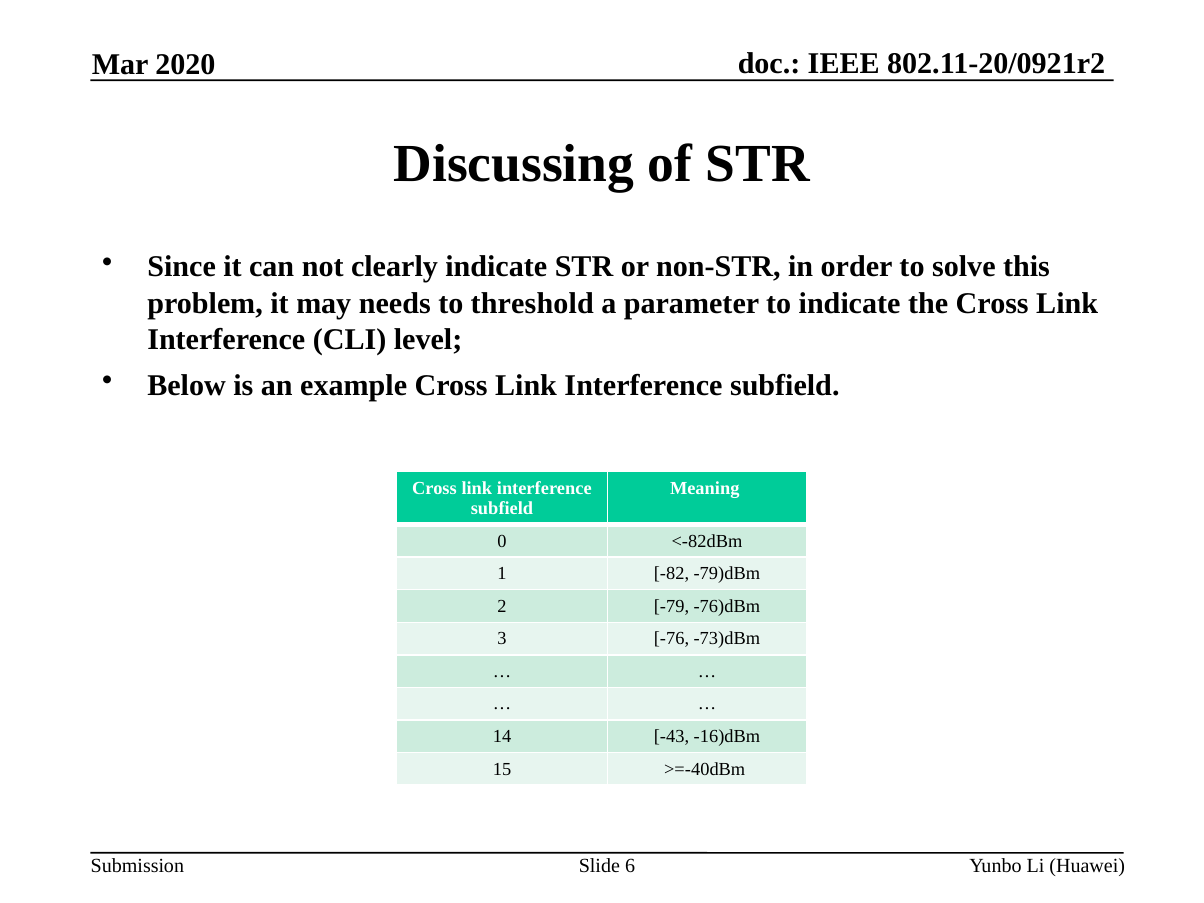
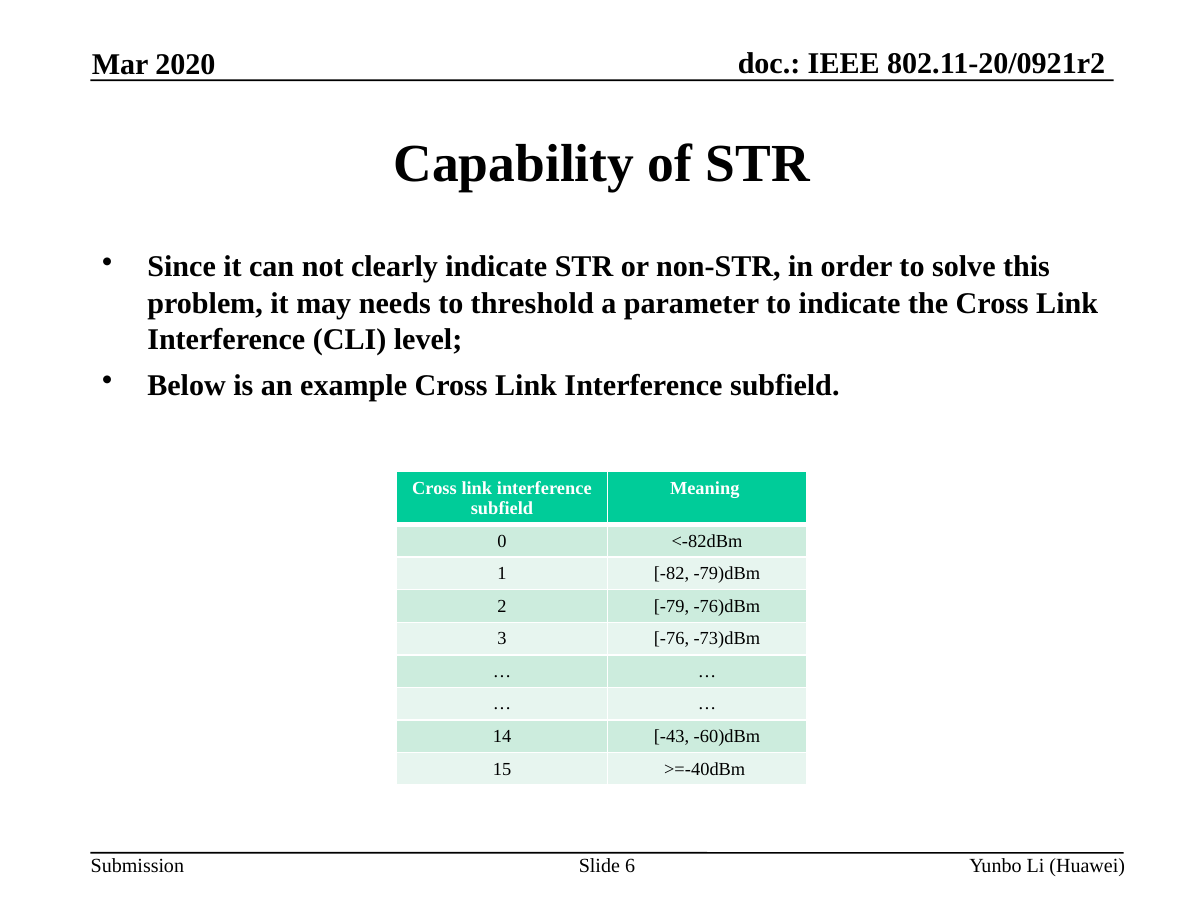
Discussing: Discussing -> Capability
-16)dBm: -16)dBm -> -60)dBm
